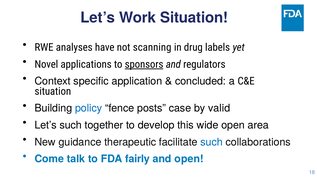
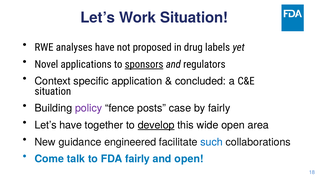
scanning: scanning -> proposed
policy colour: blue -> purple
by valid: valid -> fairly
Let’s such: such -> have
develop underline: none -> present
therapeutic: therapeutic -> engineered
